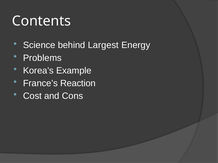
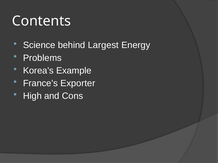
Reaction: Reaction -> Exporter
Cost: Cost -> High
